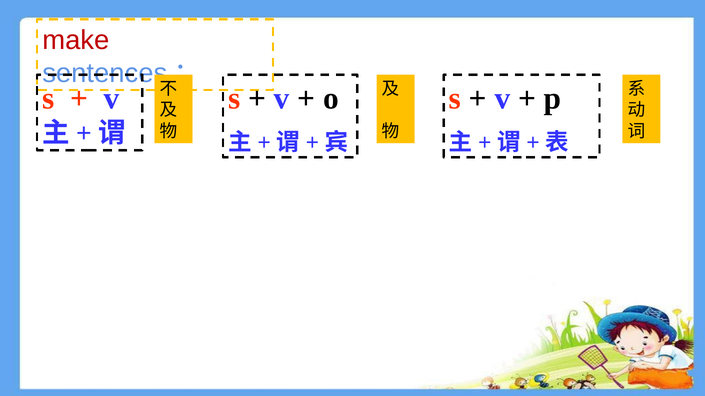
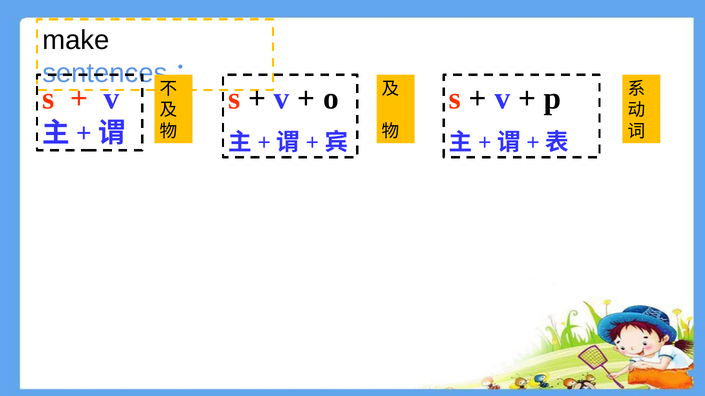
make colour: red -> black
